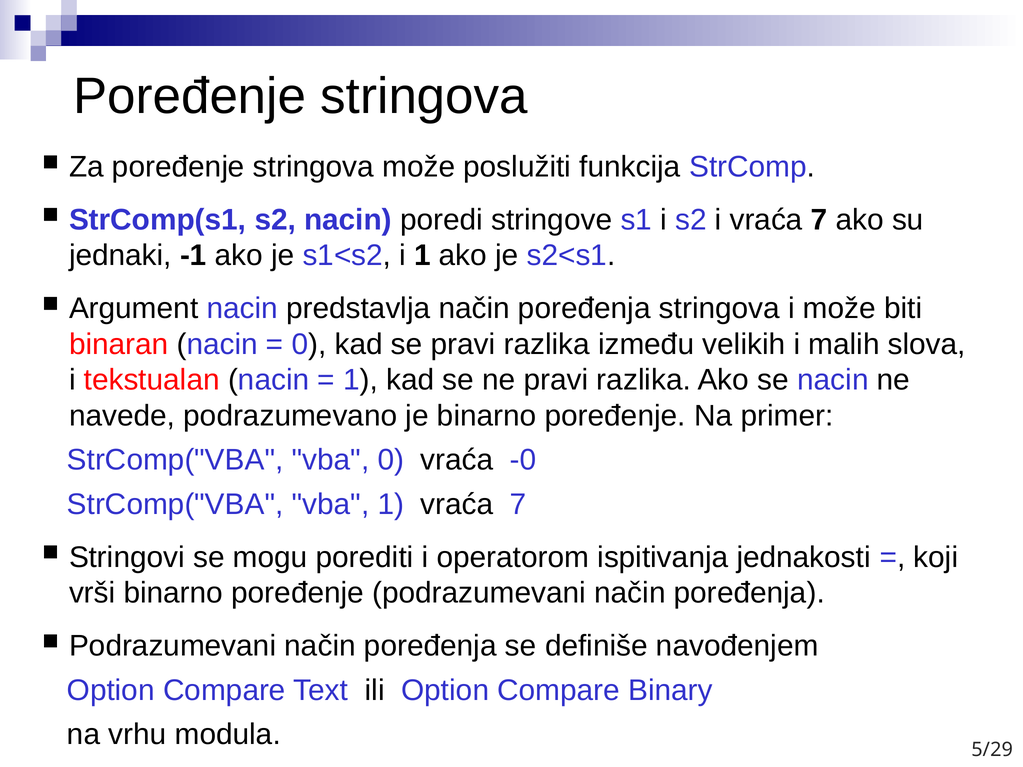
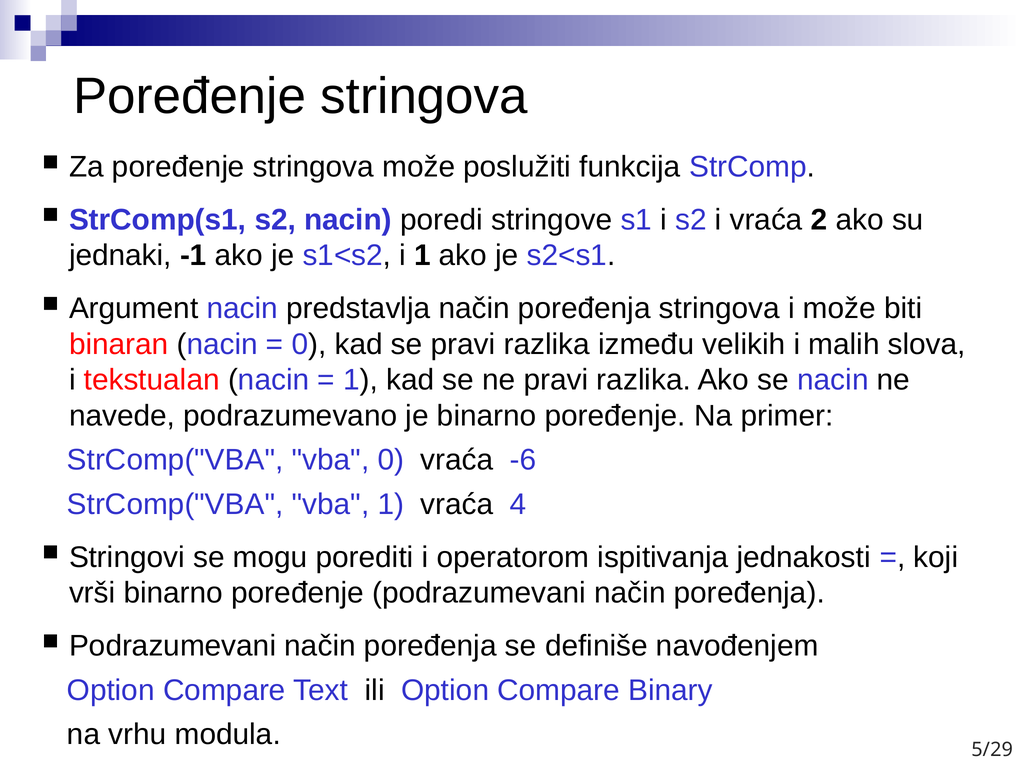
i vraća 7: 7 -> 2
-0: -0 -> -6
1 vraća 7: 7 -> 4
